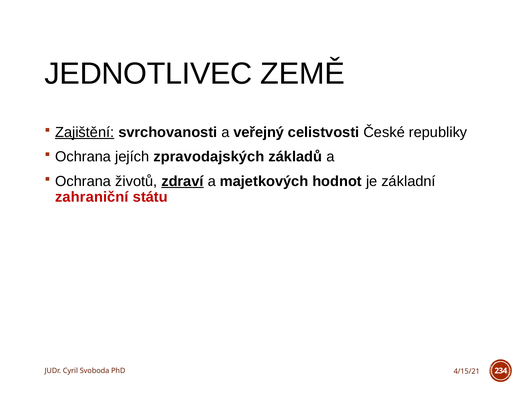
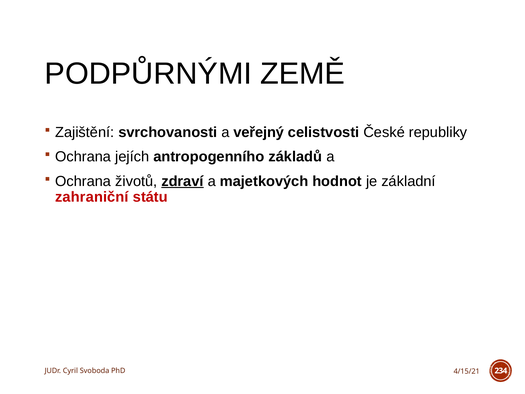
JEDNOTLIVEC: JEDNOTLIVEC -> PODPŮRNÝMI
Zajištění underline: present -> none
zpravodajských: zpravodajských -> antropogenního
